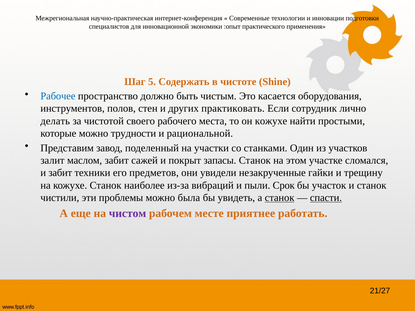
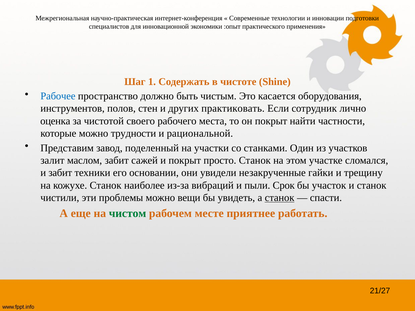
5: 5 -> 1
делать: делать -> оценка
он кожухе: кожухе -> покрыт
простыми: простыми -> частности
запасы: запасы -> просто
предметов: предметов -> основании
была: была -> вещи
спасти underline: present -> none
чистом colour: purple -> green
